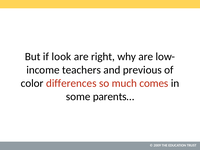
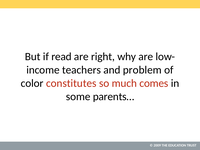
look: look -> read
previous: previous -> problem
differences: differences -> constitutes
